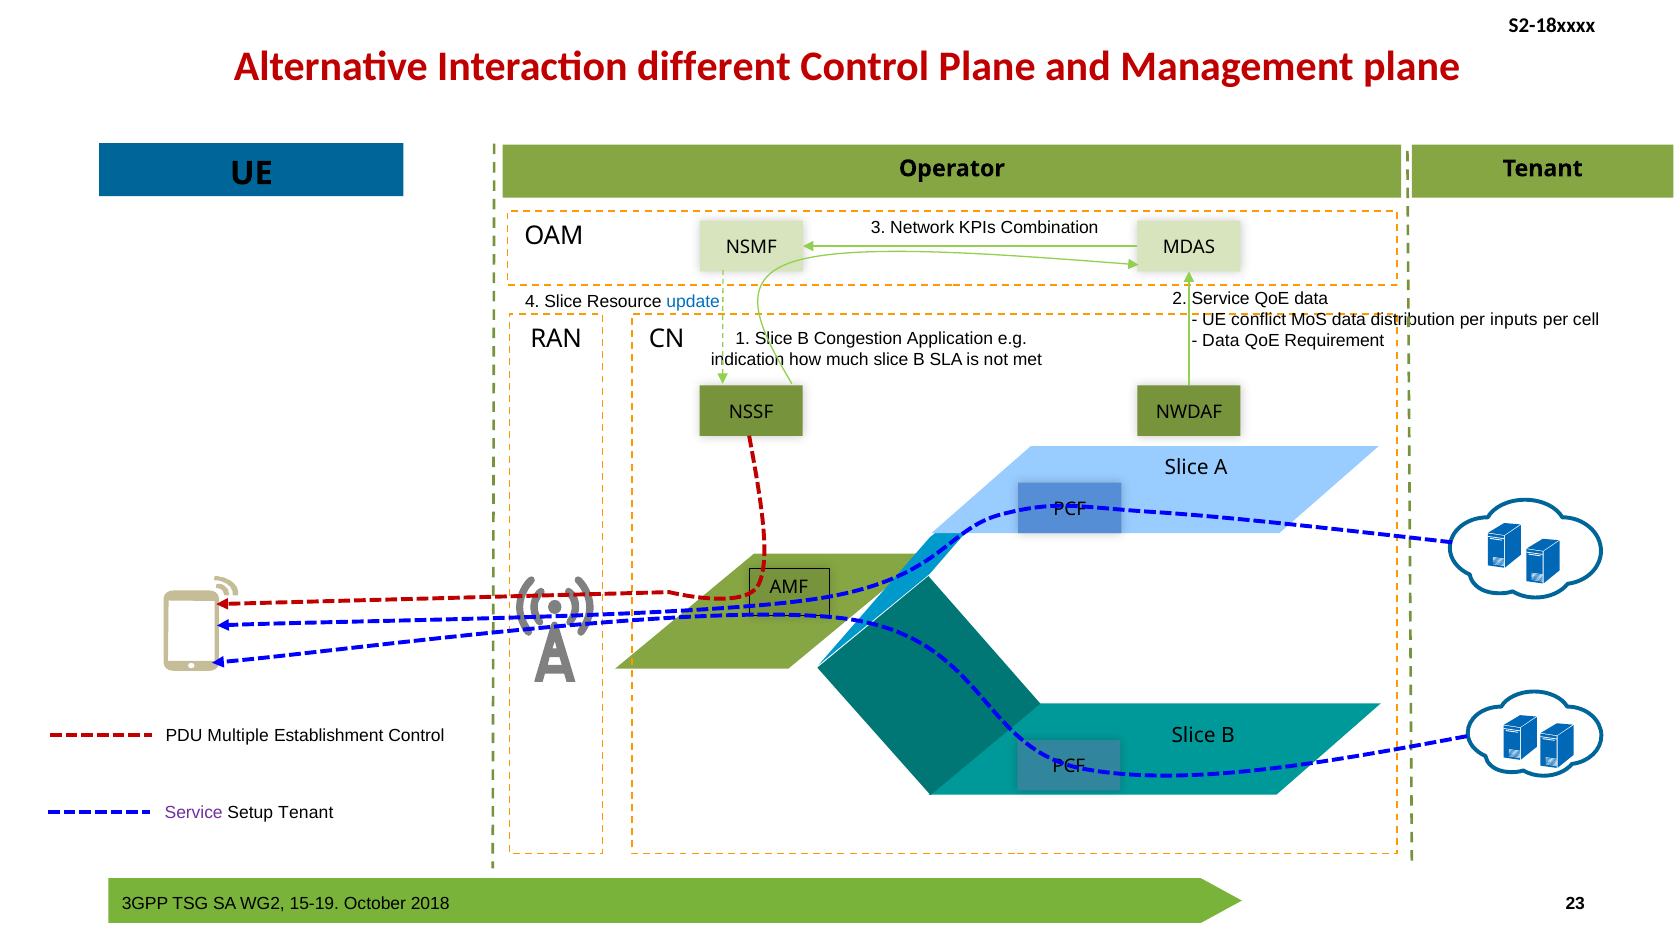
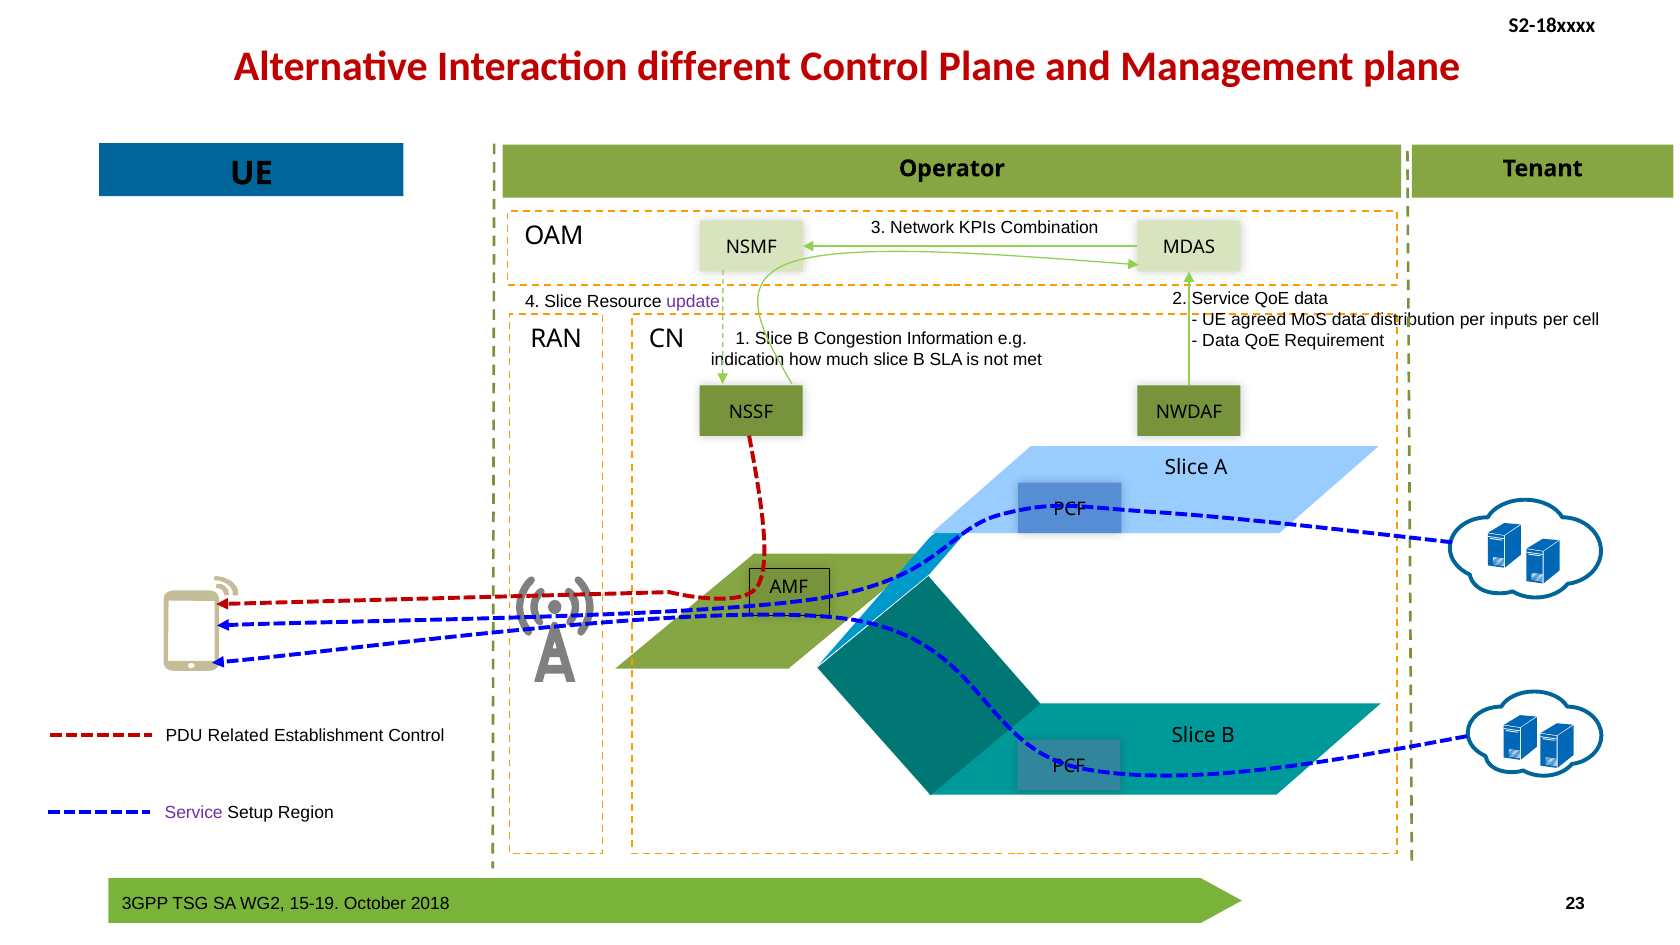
update colour: blue -> purple
conflict: conflict -> agreed
Application: Application -> Information
Multiple: Multiple -> Related
Setup Tenant: Tenant -> Region
